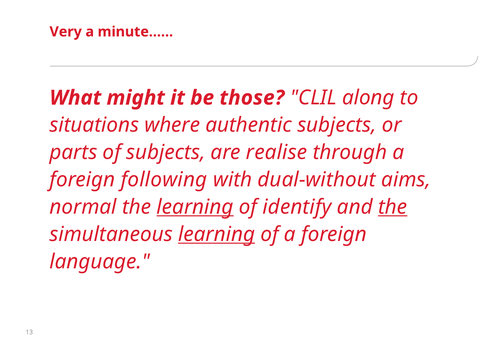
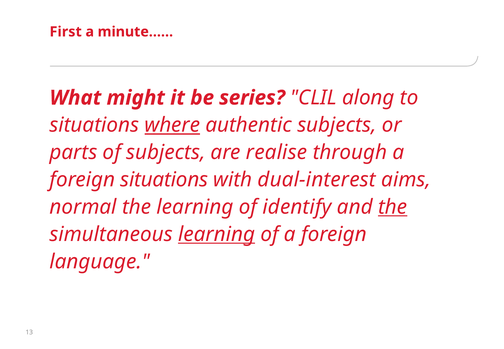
Very: Very -> First
those: those -> series
where underline: none -> present
foreign following: following -> situations
dual-without: dual-without -> dual-interest
learning at (195, 207) underline: present -> none
